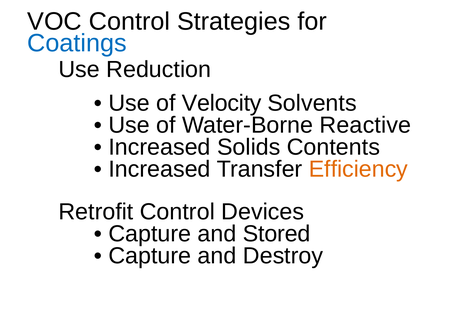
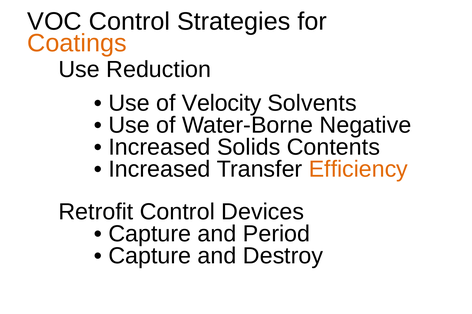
Coatings colour: blue -> orange
Reactive: Reactive -> Negative
Stored: Stored -> Period
